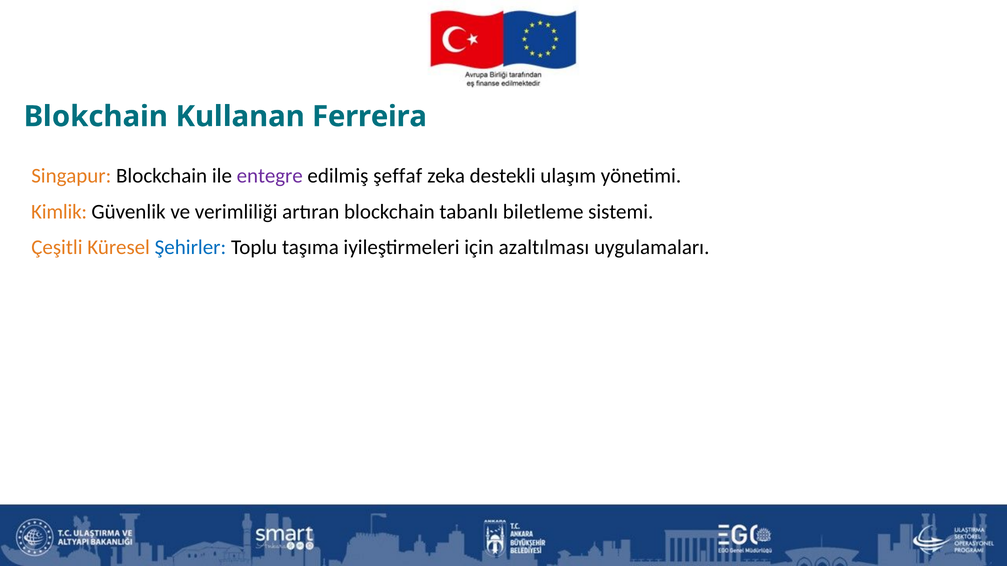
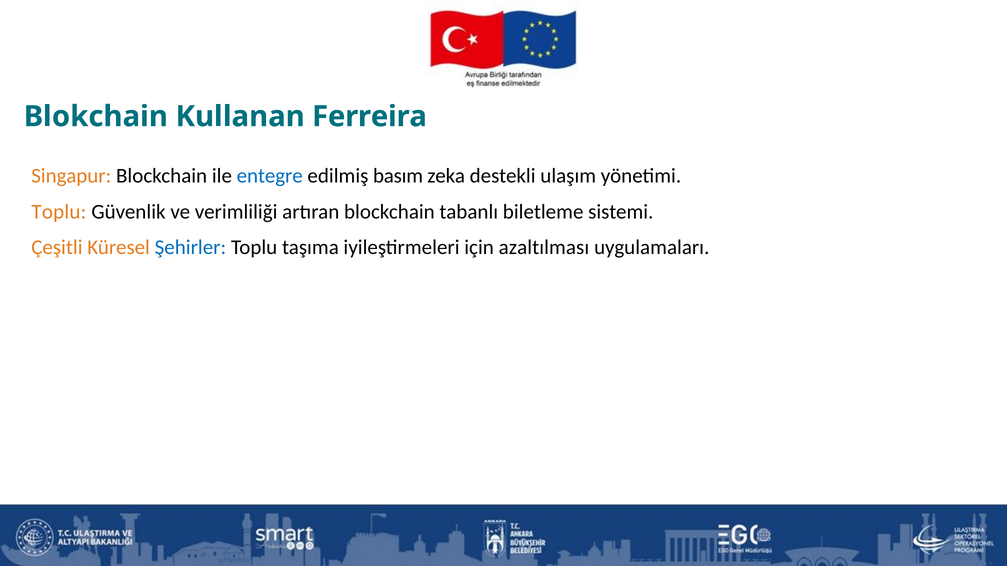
entegre colour: purple -> blue
şeffaf: şeffaf -> basım
Kimlik at (59, 212): Kimlik -> Toplu
